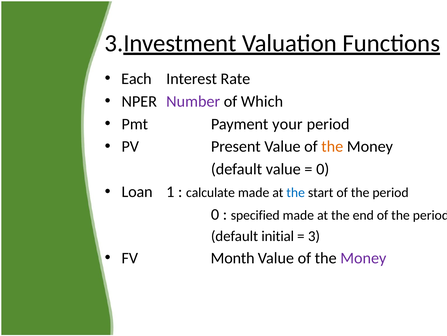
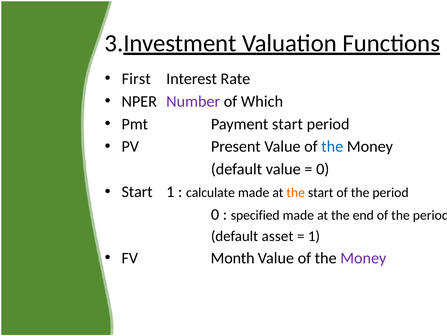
Each: Each -> First
Payment your: your -> start
the at (332, 146) colour: orange -> blue
Loan at (137, 191): Loan -> Start
the at (296, 192) colour: blue -> orange
initial: initial -> asset
3 at (314, 236): 3 -> 1
